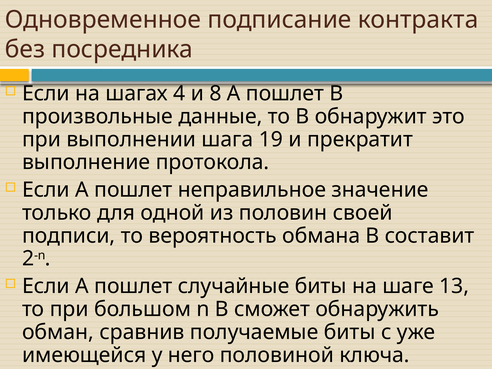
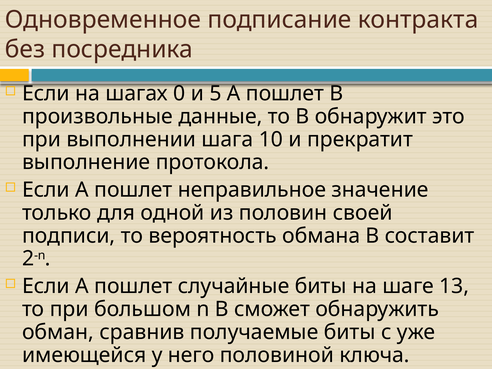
4: 4 -> 0
8: 8 -> 5
19: 19 -> 10
